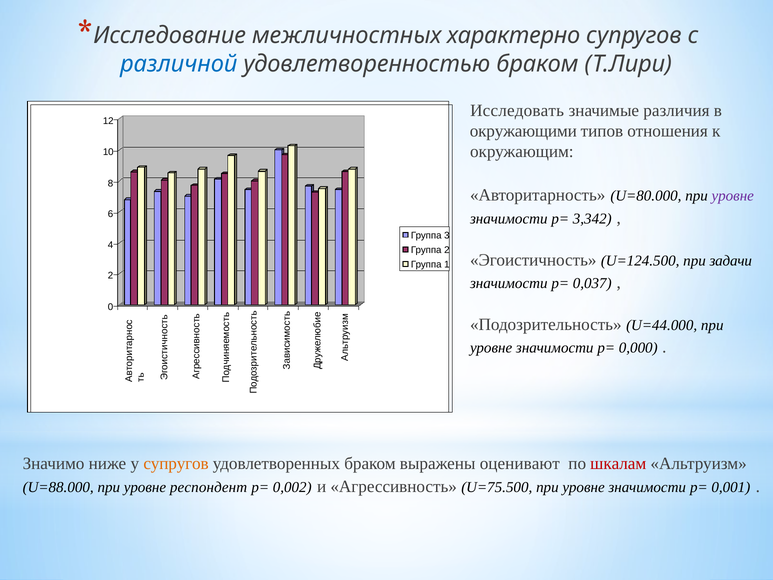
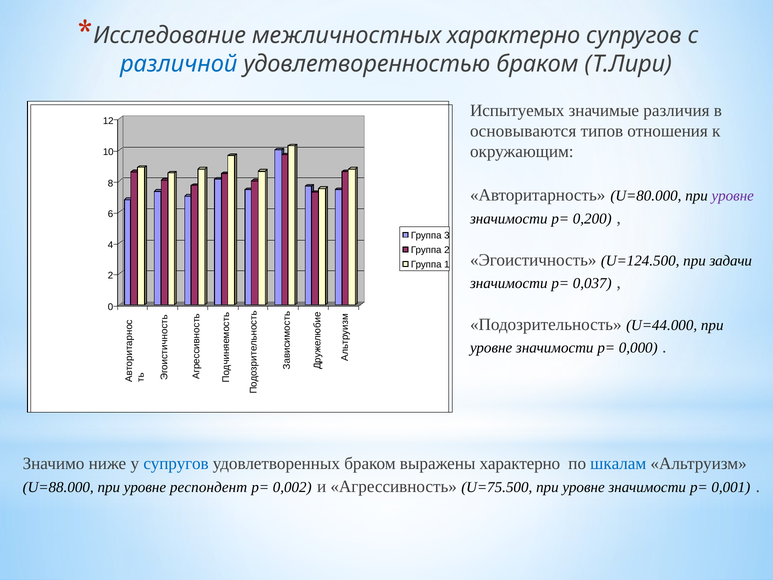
Исследовать: Исследовать -> Испытуемых
окружающими: окружающими -> основываются
3,342: 3,342 -> 0,200
супругов at (176, 463) colour: orange -> blue
выражены оценивают: оценивают -> характерно
шкалам colour: red -> blue
